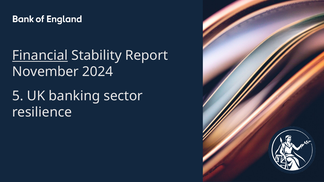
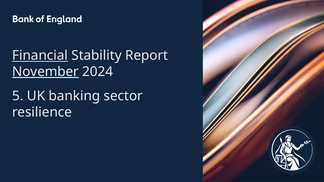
November underline: none -> present
